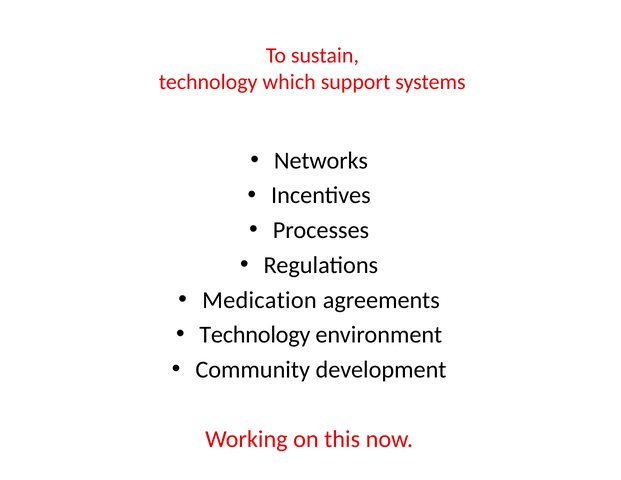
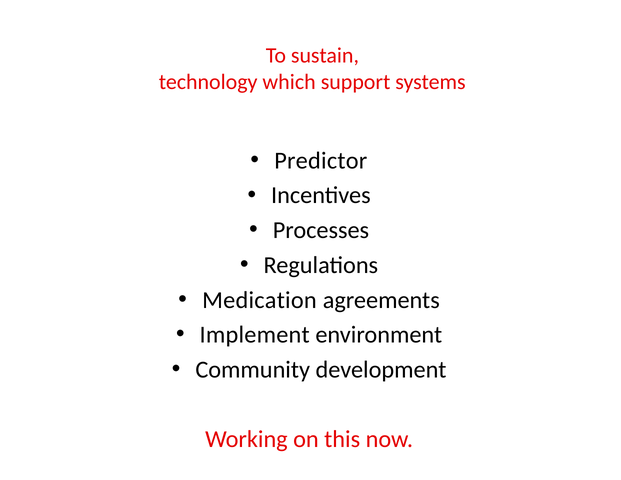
Networks: Networks -> Predictor
Technology at (255, 335): Technology -> Implement
